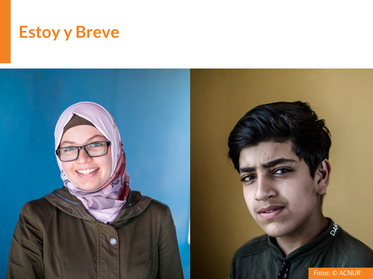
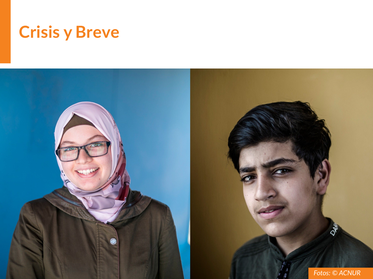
Estoy: Estoy -> Crisis
